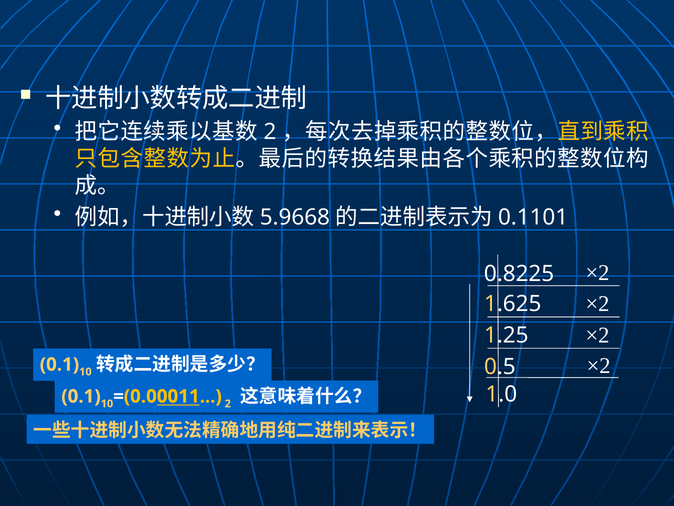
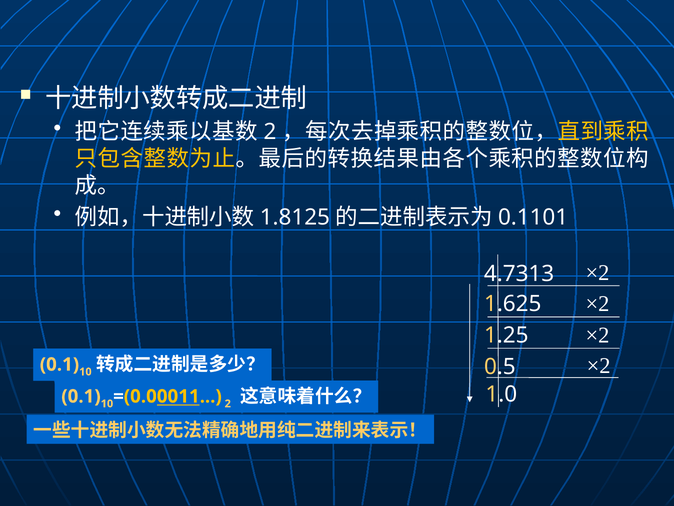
5.9668: 5.9668 -> 1.8125
0.8225: 0.8225 -> 4.7313
